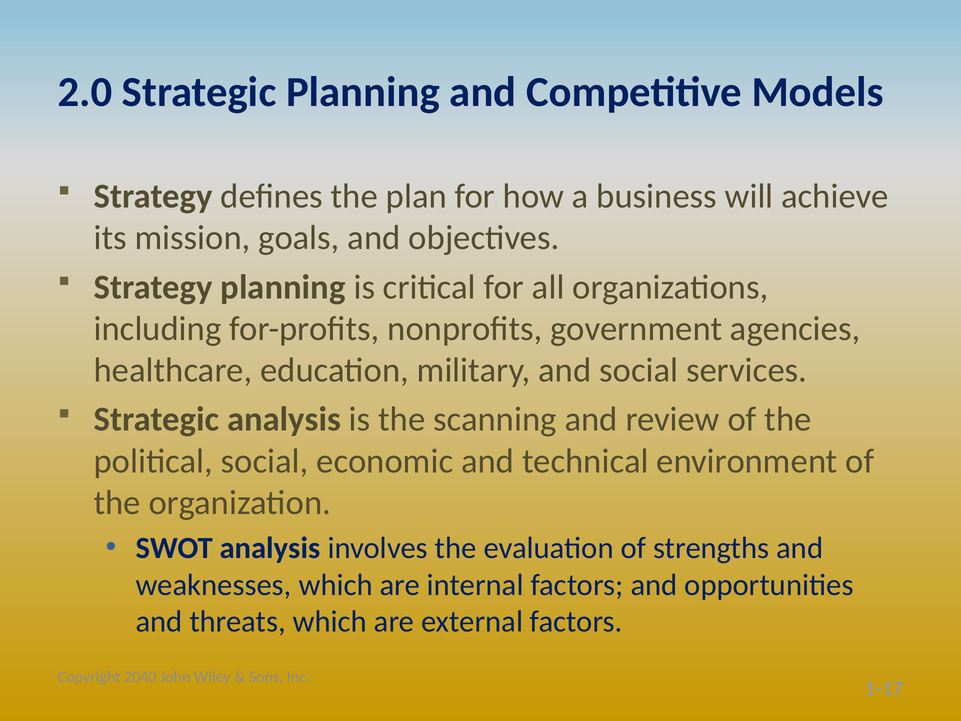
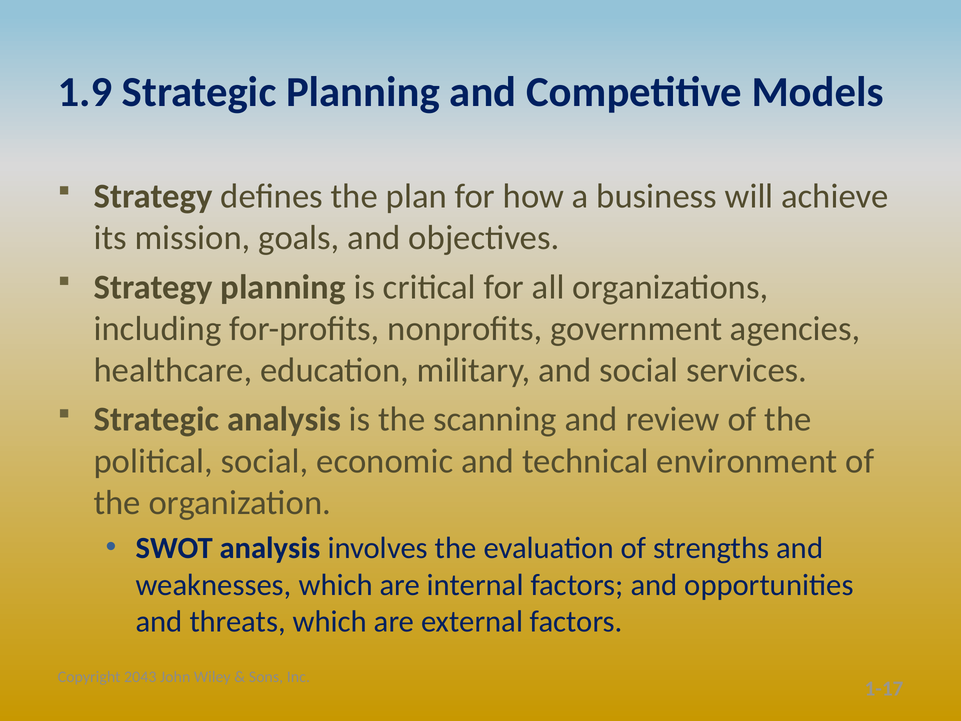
2.0: 2.0 -> 1.9
2040: 2040 -> 2043
